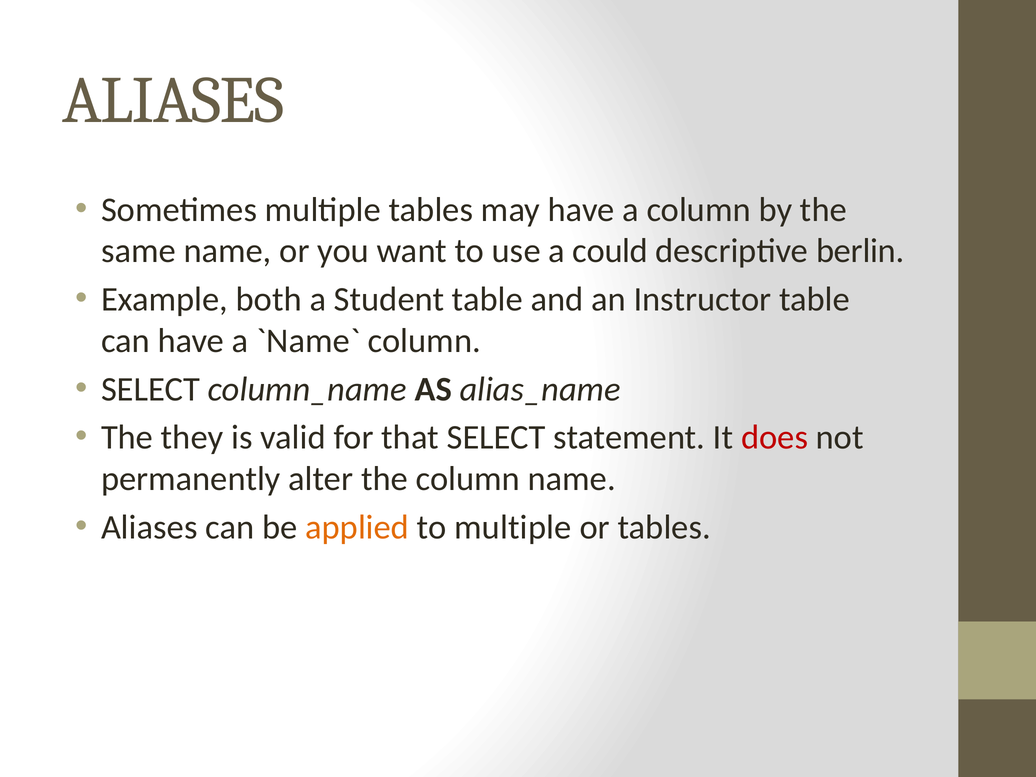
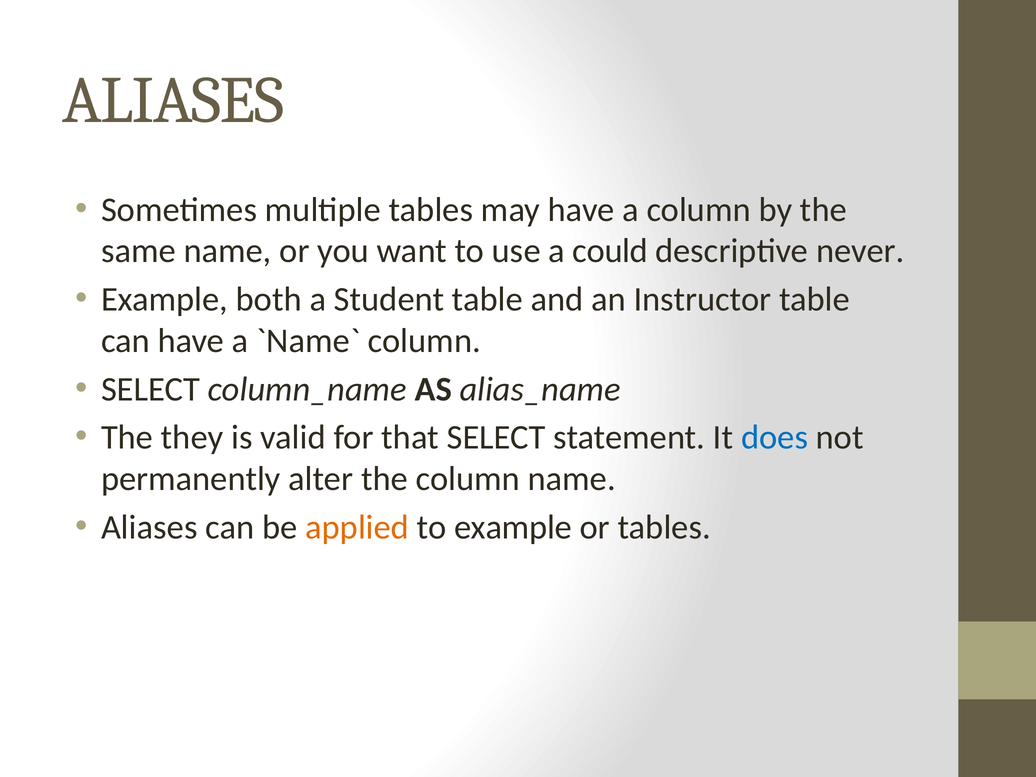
berlin: berlin -> never
does colour: red -> blue
to multiple: multiple -> example
